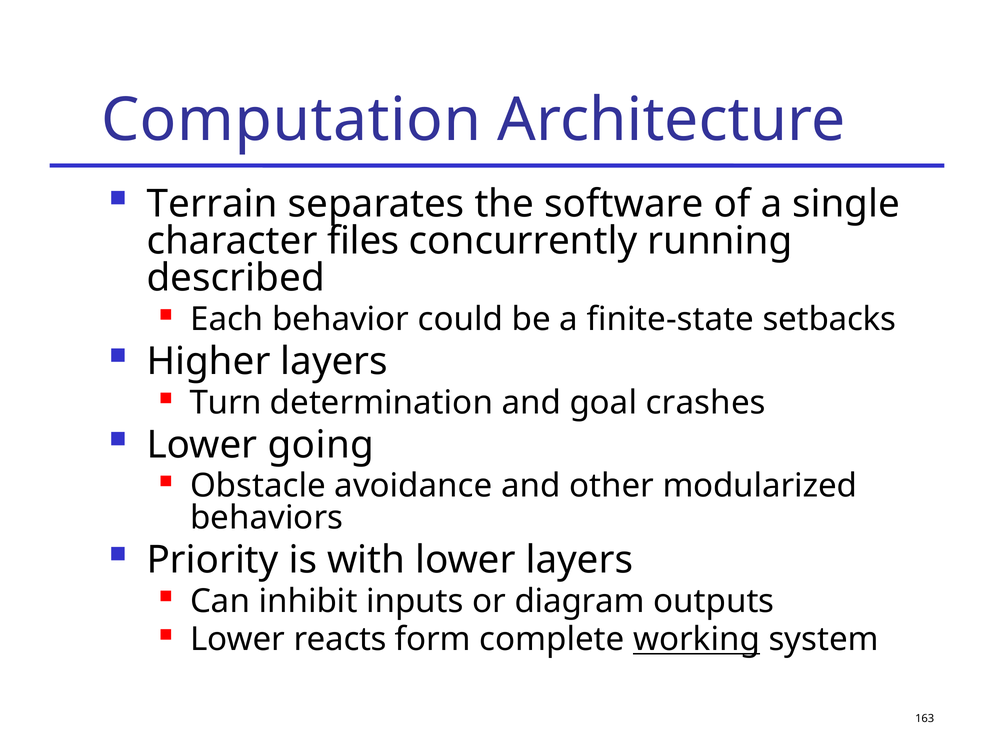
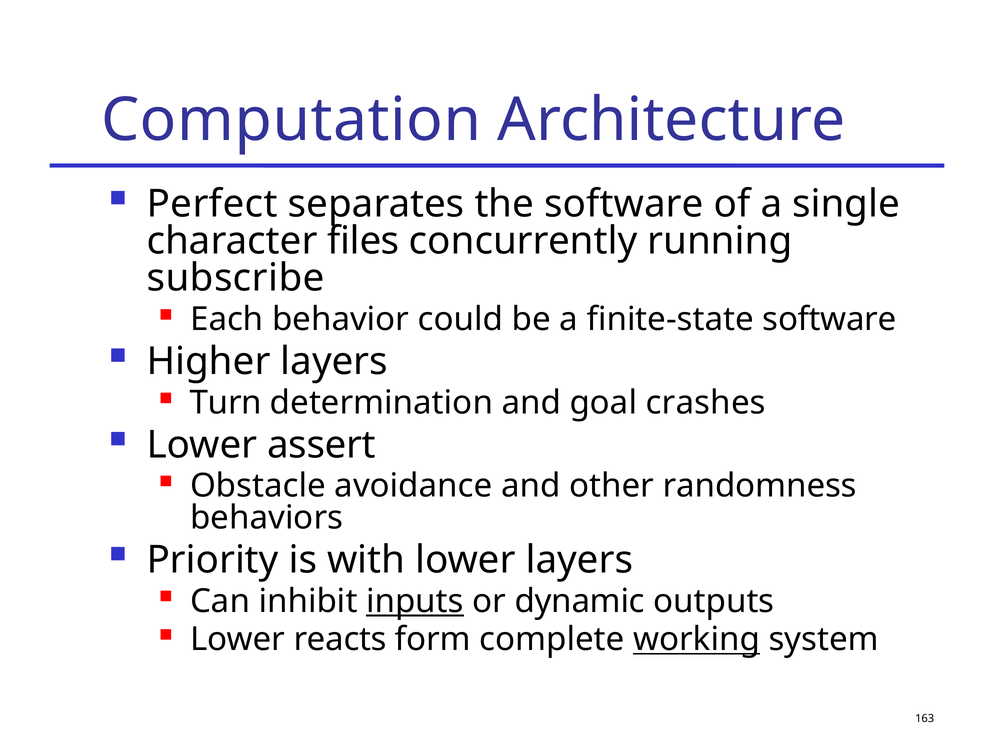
Terrain: Terrain -> Perfect
described: described -> subscribe
finite-state setbacks: setbacks -> software
going: going -> assert
modularized: modularized -> randomness
inputs underline: none -> present
diagram: diagram -> dynamic
